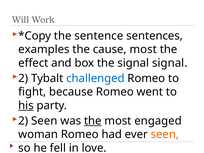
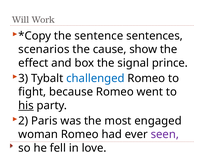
examples: examples -> scenarios
cause most: most -> show
signal signal: signal -> prince
2 at (23, 78): 2 -> 3
2 Seen: Seen -> Paris
the at (93, 121) underline: present -> none
seen at (165, 134) colour: orange -> purple
